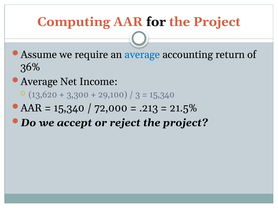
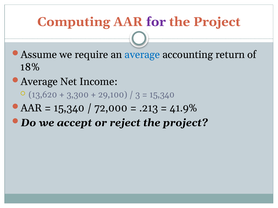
for colour: black -> purple
36%: 36% -> 18%
21.5%: 21.5% -> 41.9%
